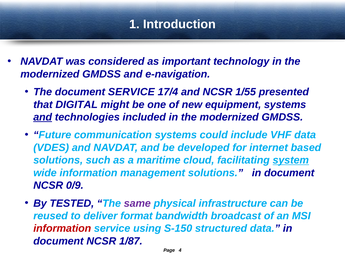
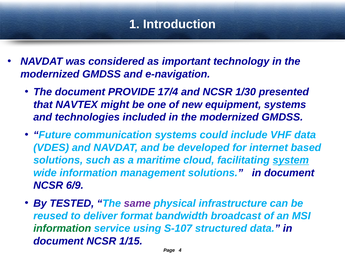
document SERVICE: SERVICE -> PROVIDE
1/55: 1/55 -> 1/30
DIGITAL: DIGITAL -> NAVTEX
and at (43, 117) underline: present -> none
0/9: 0/9 -> 6/9
information at (62, 229) colour: red -> green
S-150: S-150 -> S-107
1/87: 1/87 -> 1/15
